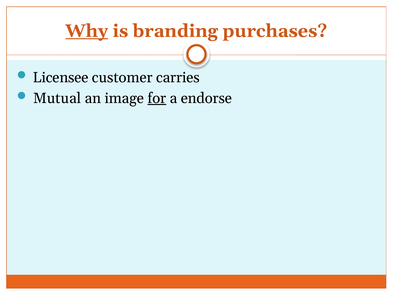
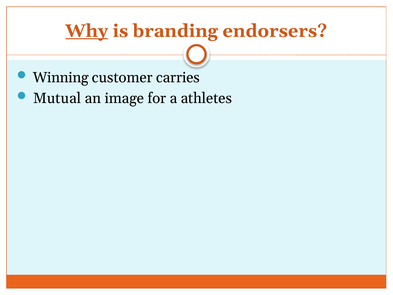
purchases: purchases -> endorsers
Licensee: Licensee -> Winning
for underline: present -> none
endorse: endorse -> athletes
